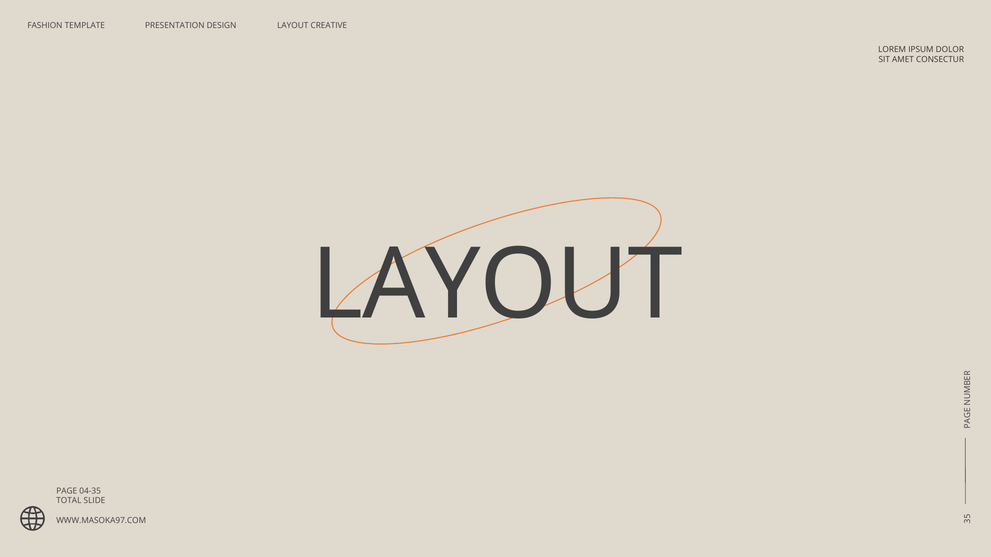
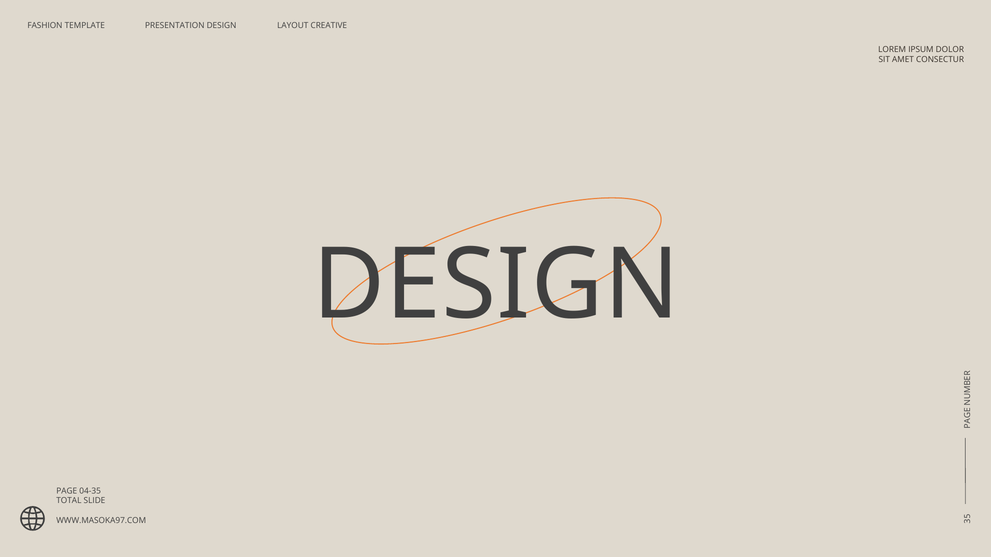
LAYOUT at (497, 286): LAYOUT -> DESIGN
